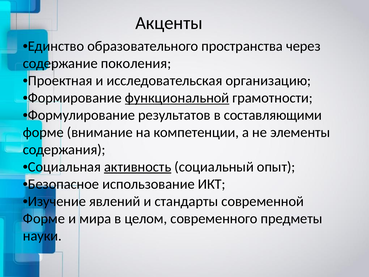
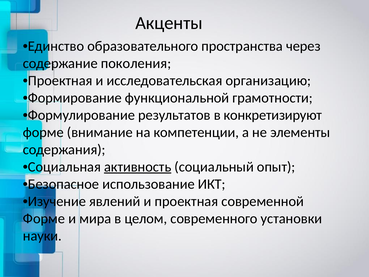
функциональной underline: present -> none
составляющими: составляющими -> конкретизируют
и стандарты: стандарты -> проектная
предметы: предметы -> установки
